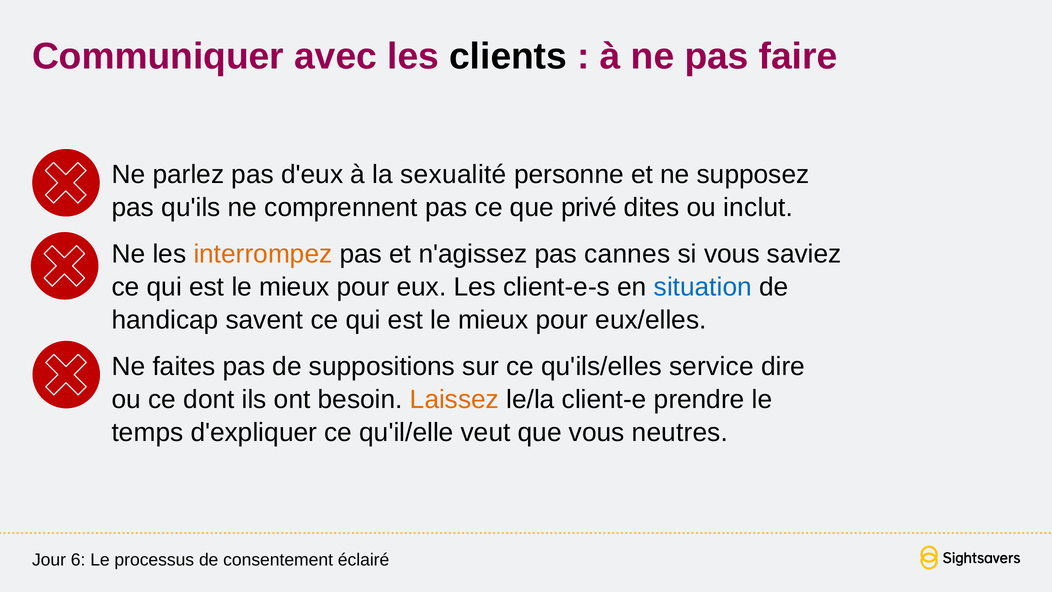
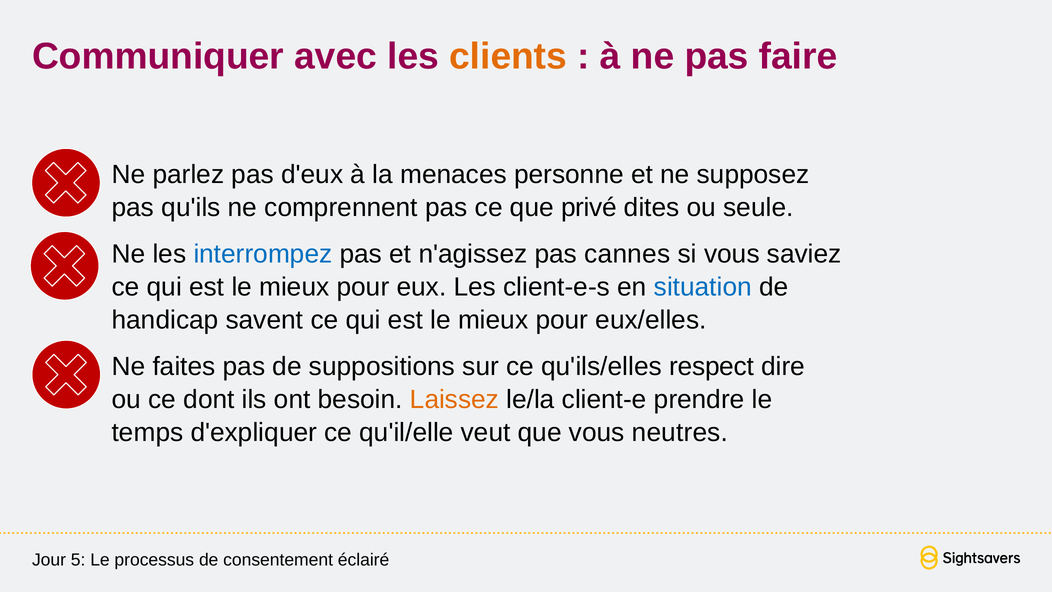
clients colour: black -> orange
sexualité: sexualité -> menaces
inclut: inclut -> seule
interrompez colour: orange -> blue
service: service -> respect
6: 6 -> 5
